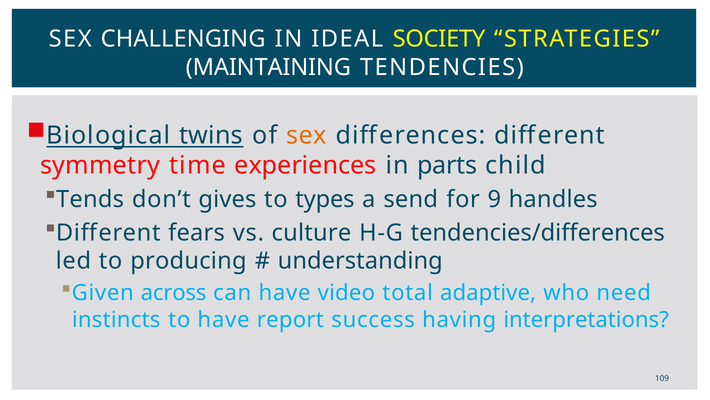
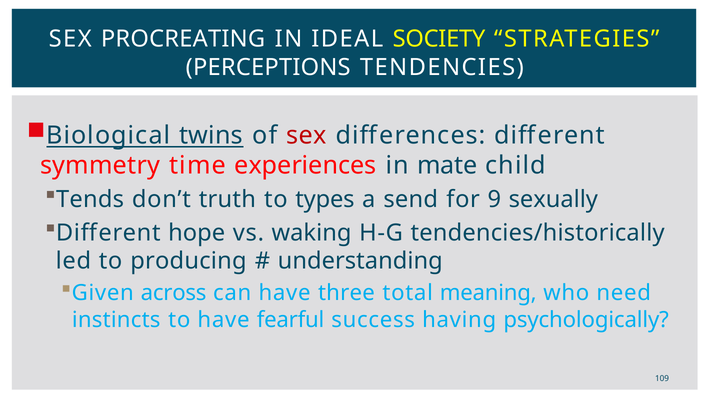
CHALLENGING: CHALLENGING -> PROCREATING
MAINTAINING: MAINTAINING -> PERCEPTIONS
sex at (306, 135) colour: orange -> red
parts: parts -> mate
gives: gives -> truth
handles: handles -> sexually
fears: fears -> hope
culture: culture -> waking
tendencies/differences: tendencies/differences -> tendencies/historically
video: video -> three
adaptive: adaptive -> meaning
report: report -> fearful
interpretations: interpretations -> psychologically
